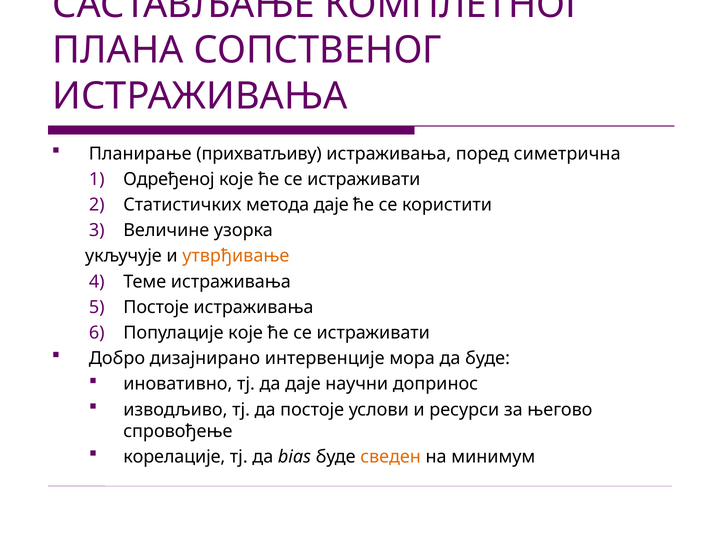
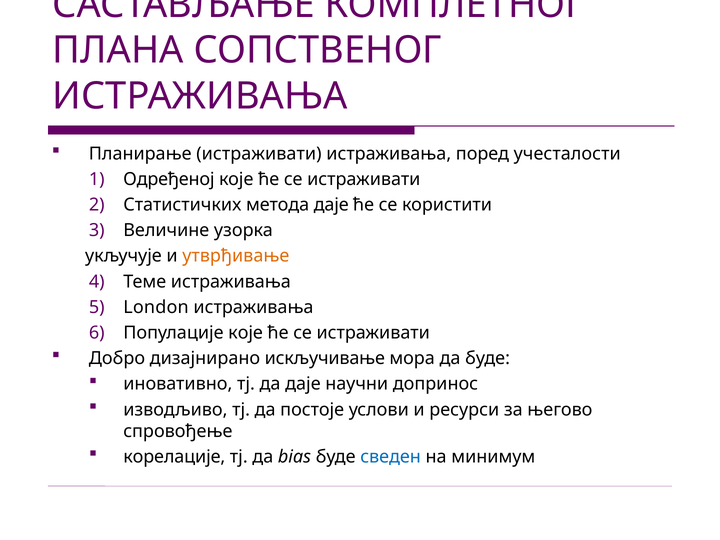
Планирање прихватљиву: прихватљиву -> истраживати
симетрична: симетрична -> учесталости
Постоје at (156, 307): Постоје -> London
интервенције: интервенције -> искључивање
сведен colour: orange -> blue
